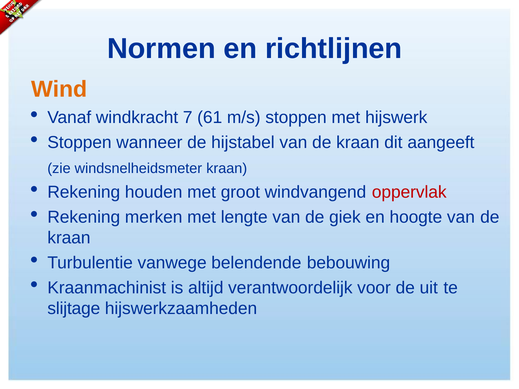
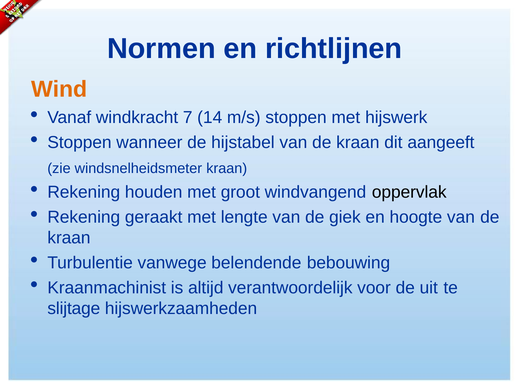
61: 61 -> 14
oppervlak colour: red -> black
merken: merken -> geraakt
